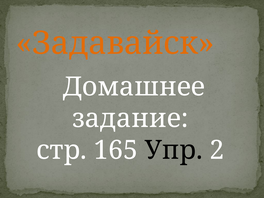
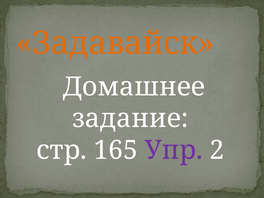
Упр colour: black -> purple
